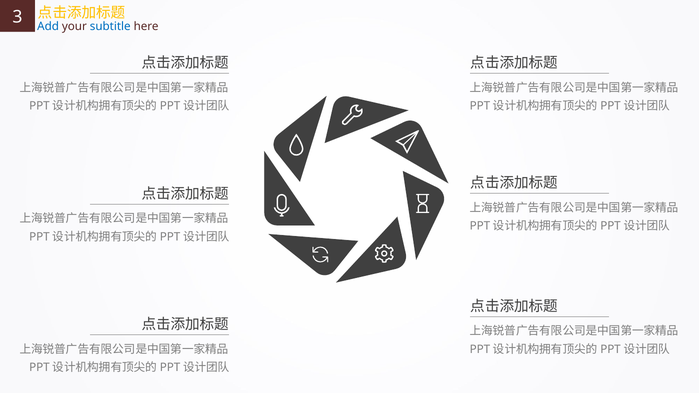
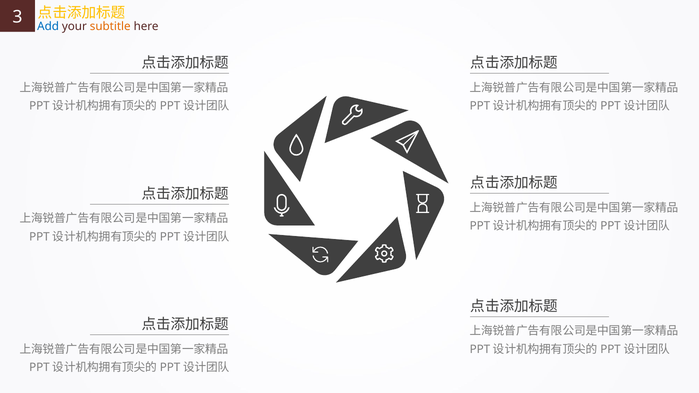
subtitle colour: blue -> orange
